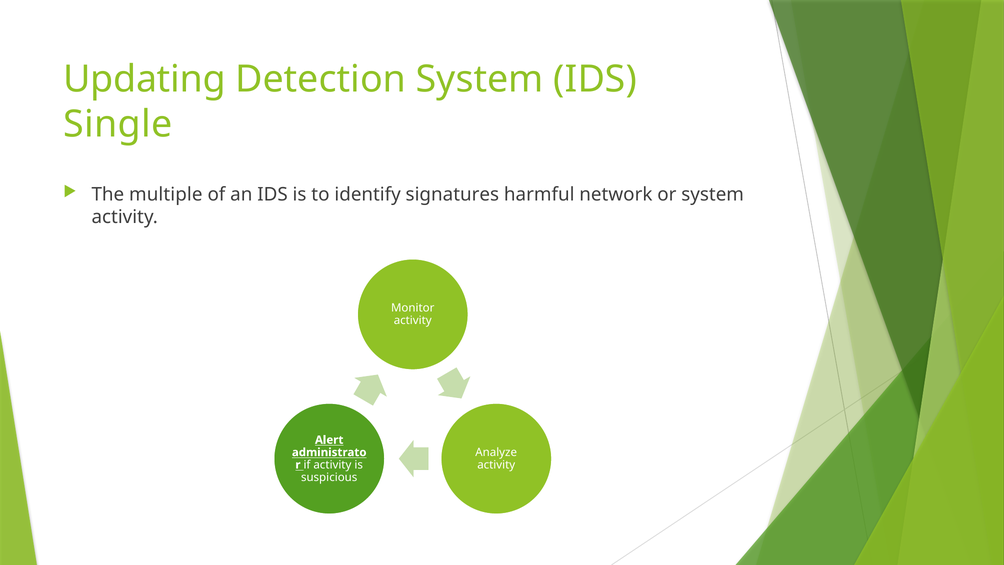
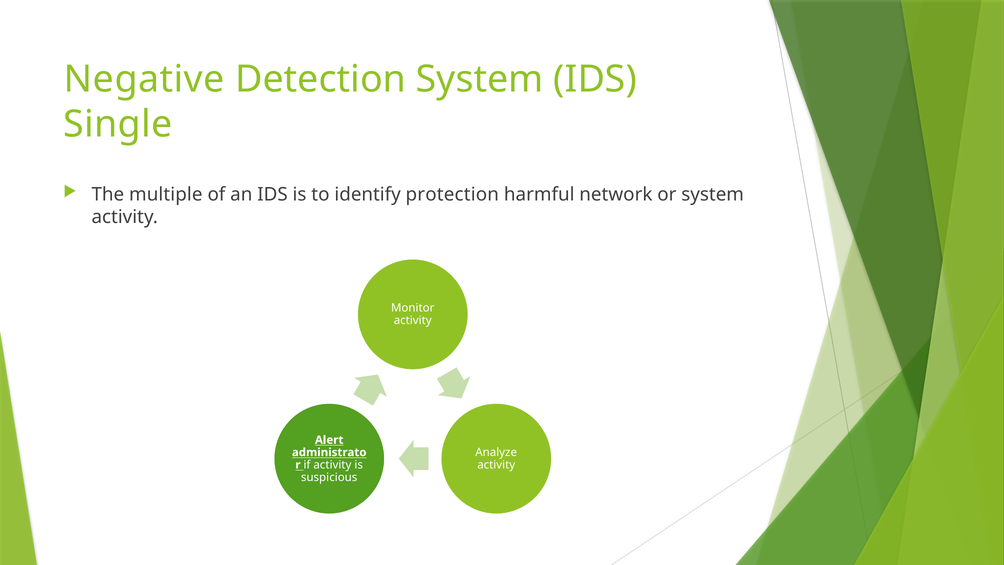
Updating: Updating -> Negative
signatures: signatures -> protection
